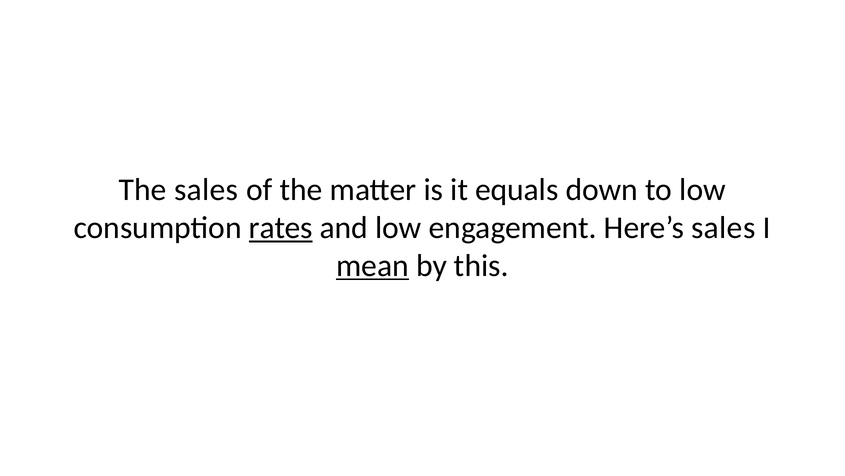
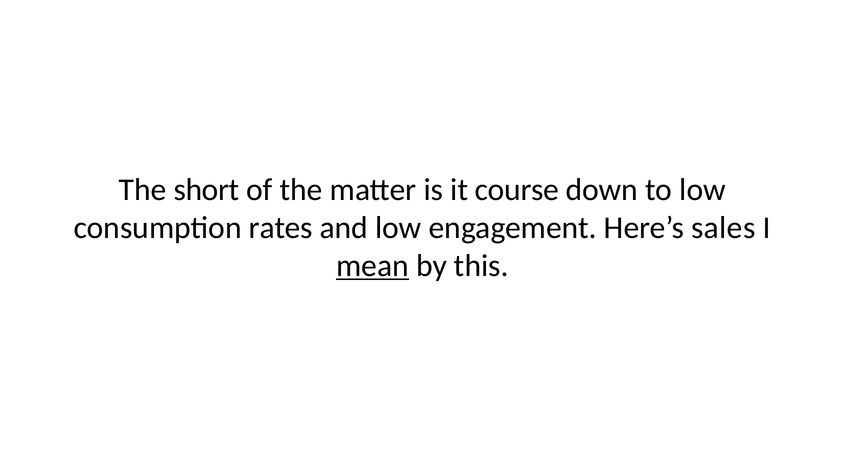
The sales: sales -> short
equals: equals -> course
rates underline: present -> none
